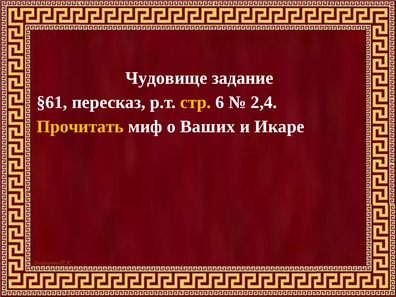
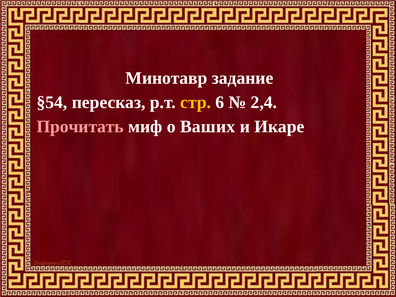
Чудовище: Чудовище -> Минотавр
§61: §61 -> §54
Прочитать colour: yellow -> pink
